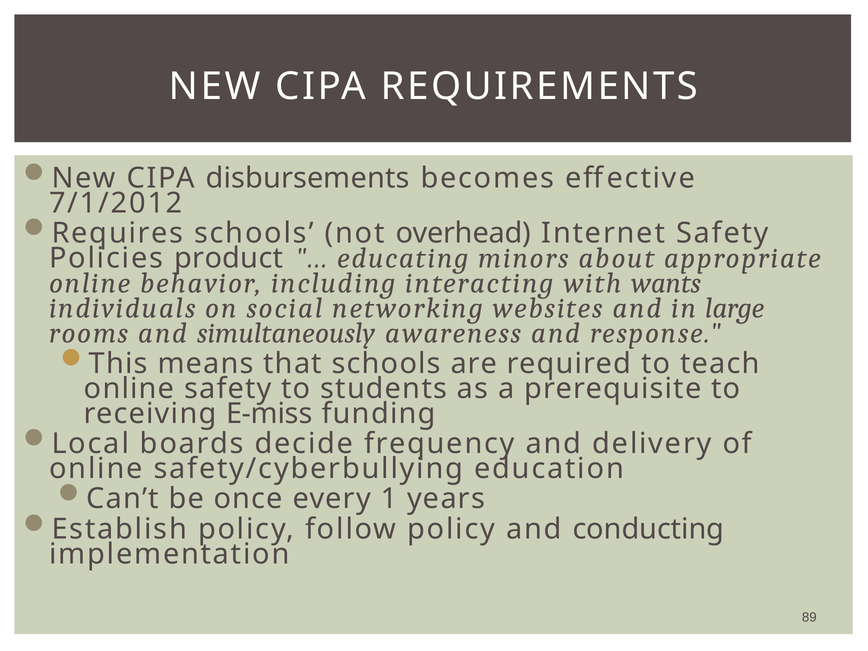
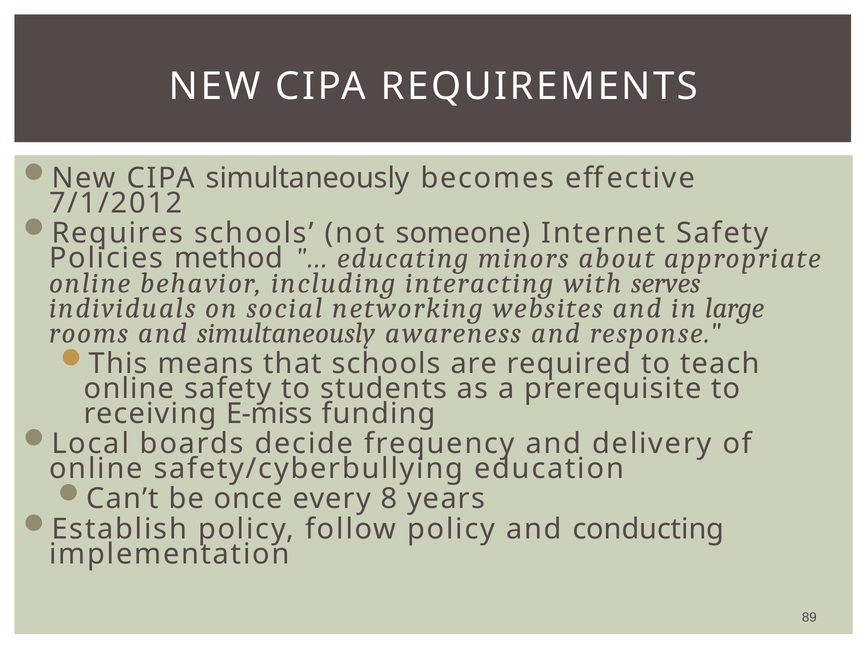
CIPA disbursements: disbursements -> simultaneously
overhead: overhead -> someone
product: product -> method
wants: wants -> serves
1: 1 -> 8
